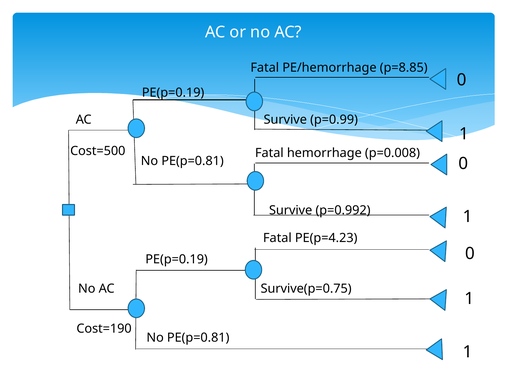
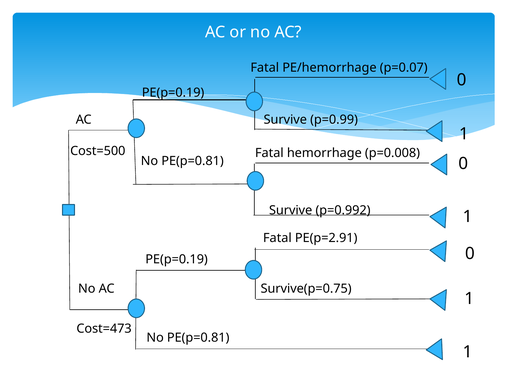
p=8.85: p=8.85 -> p=0.07
PE(p=4.23: PE(p=4.23 -> PE(p=2.91
Cost=190: Cost=190 -> Cost=473
